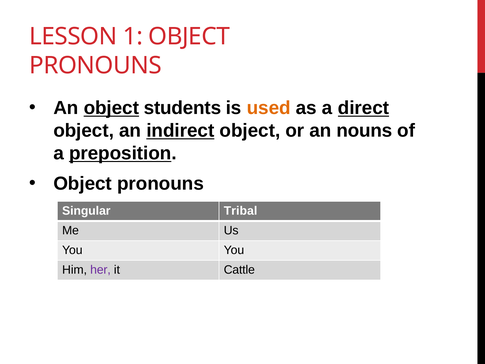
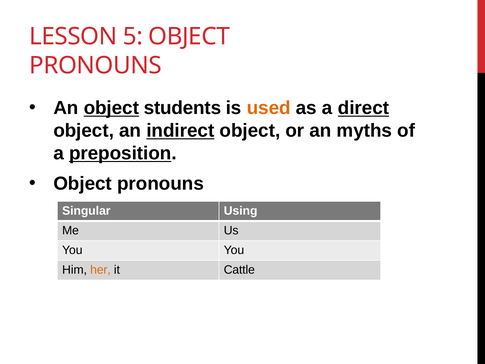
1: 1 -> 5
nouns: nouns -> myths
Tribal: Tribal -> Using
her colour: purple -> orange
